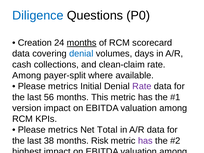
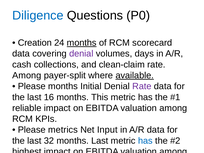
denial at (81, 54) colour: blue -> purple
available underline: none -> present
metrics at (63, 86): metrics -> months
56: 56 -> 16
version: version -> reliable
Total: Total -> Input
38: 38 -> 32
months Risk: Risk -> Last
has at (145, 141) colour: purple -> blue
